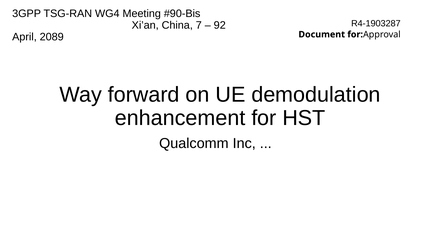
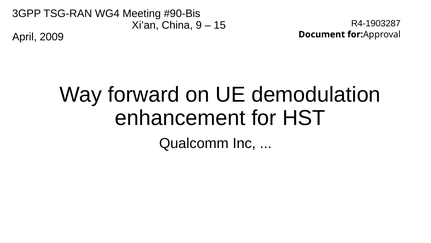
7: 7 -> 9
92: 92 -> 15
2089: 2089 -> 2009
